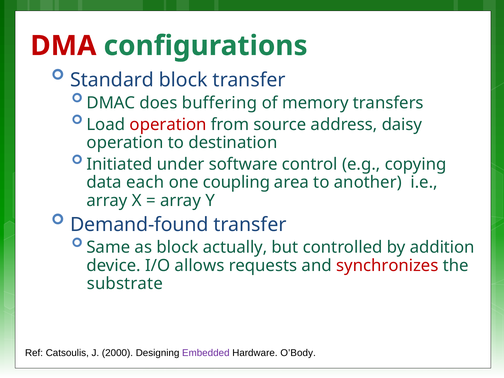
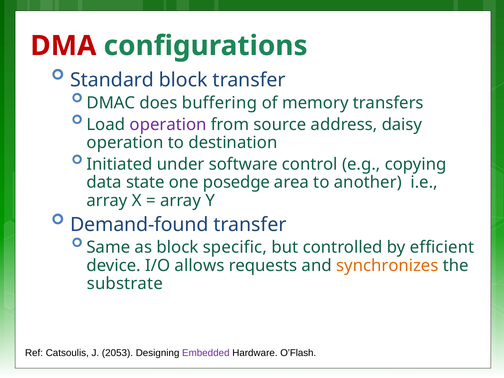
operation at (168, 124) colour: red -> purple
each: each -> state
coupling: coupling -> posedge
actually: actually -> specific
addition: addition -> efficient
synchronizes colour: red -> orange
2000: 2000 -> 2053
O’Body: O’Body -> O’Flash
